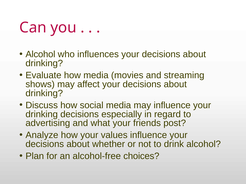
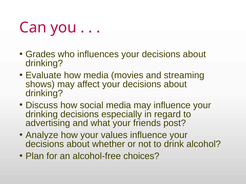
Alcohol at (40, 54): Alcohol -> Grades
